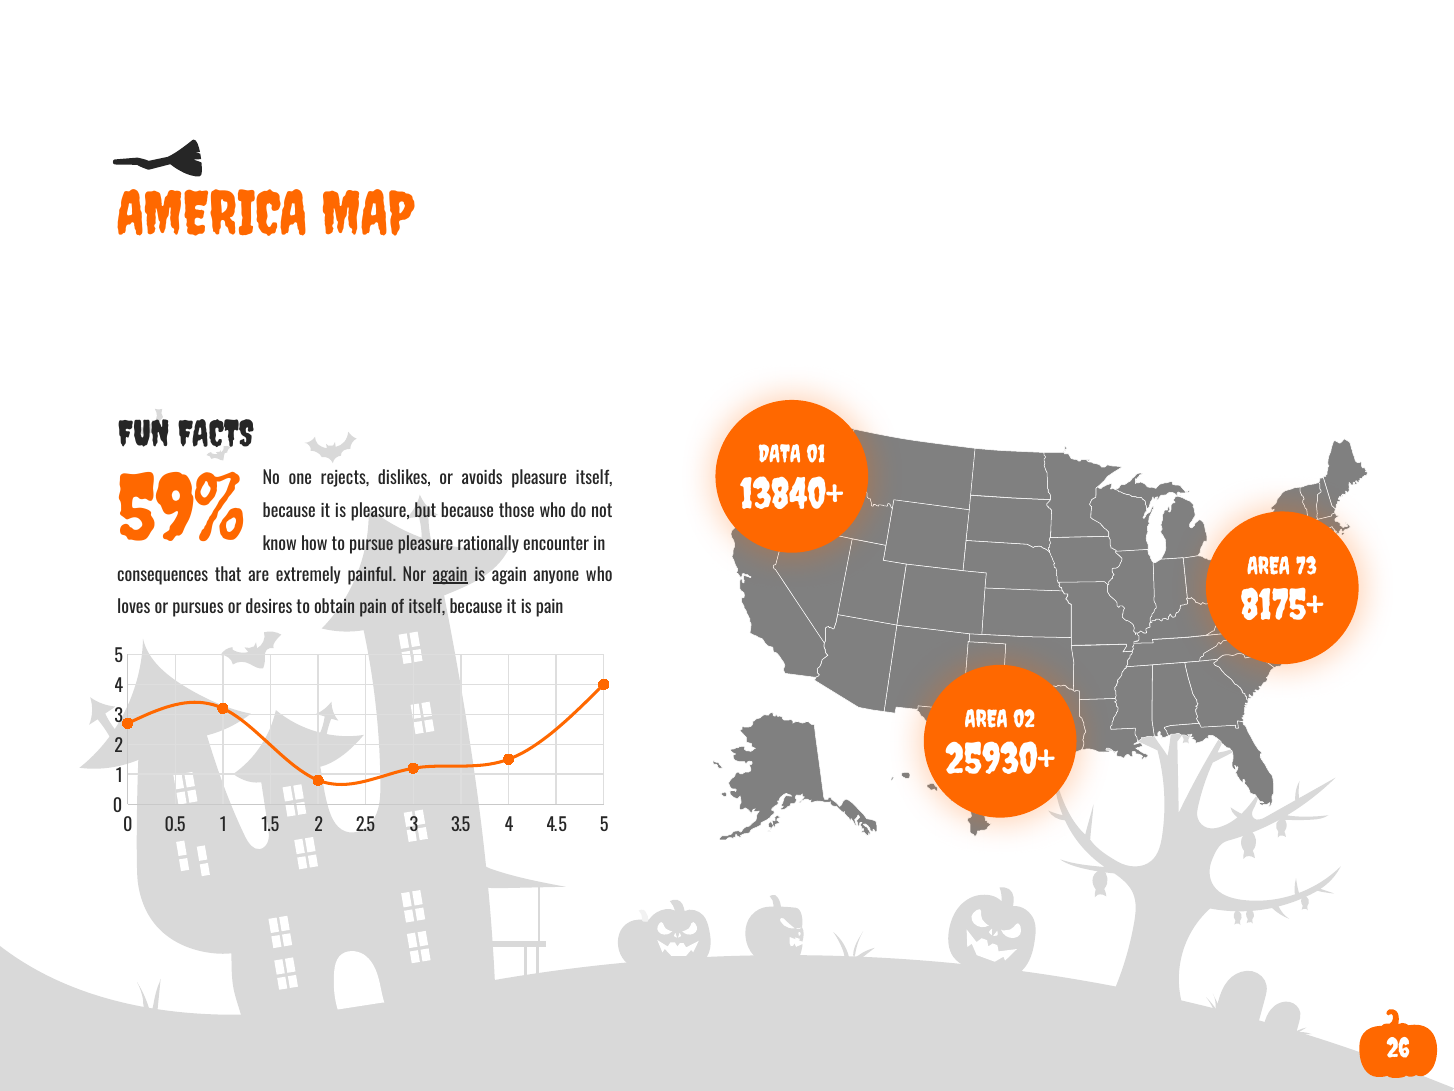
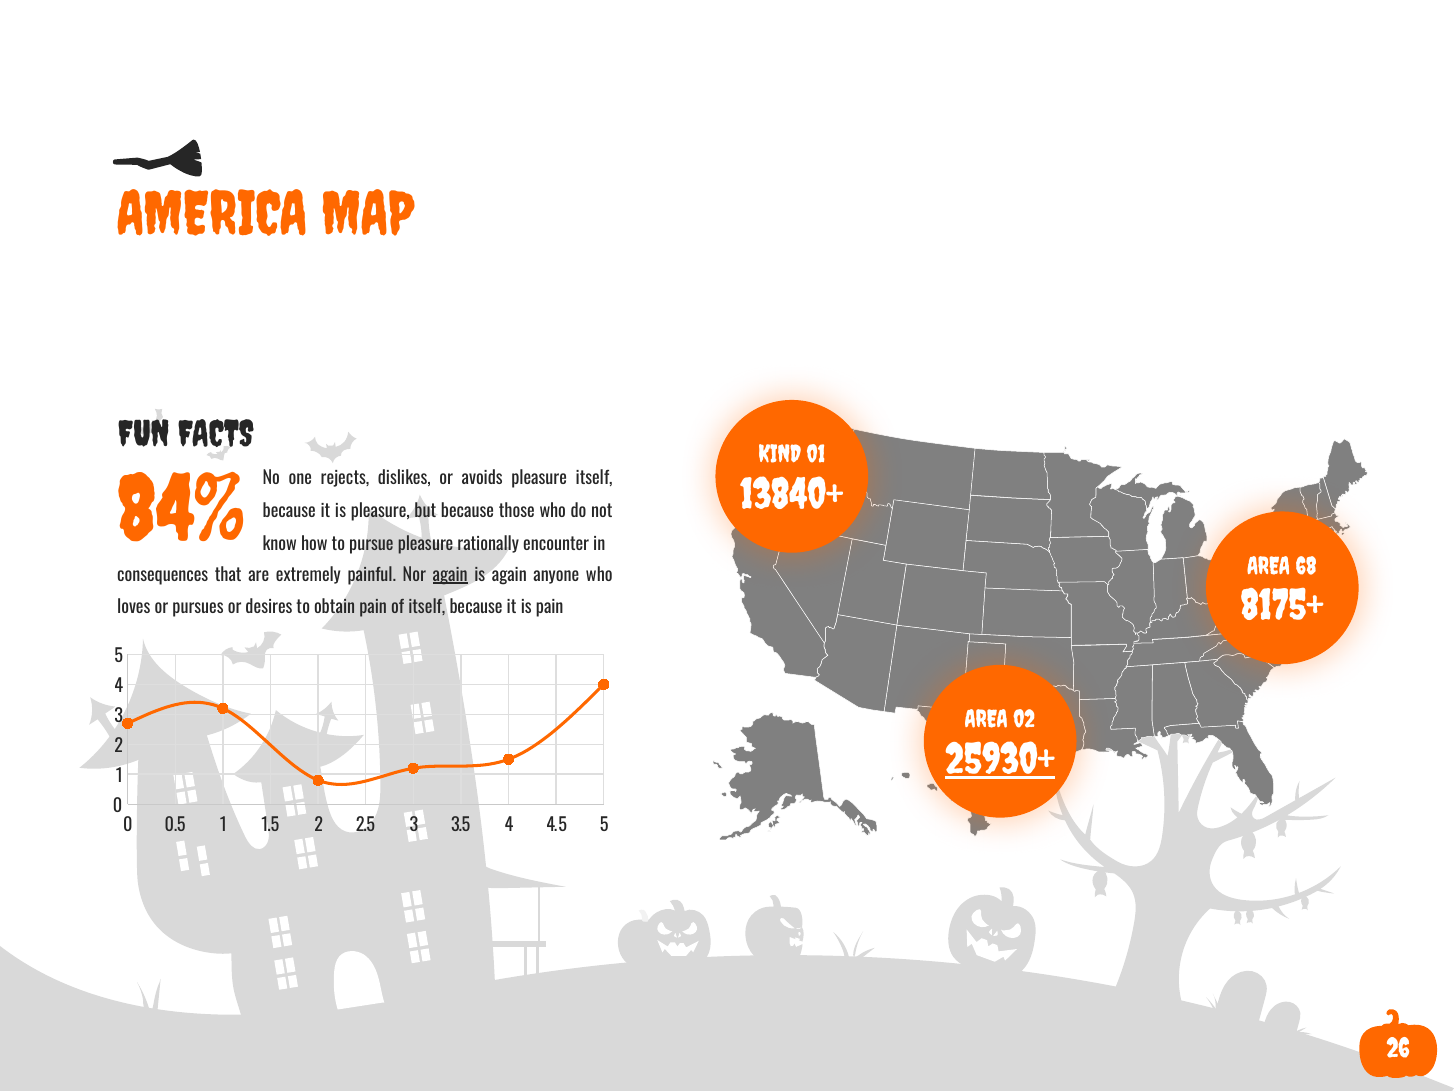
DATA: DATA -> KIND
59%: 59% -> 84%
73: 73 -> 68
25930+ underline: none -> present
